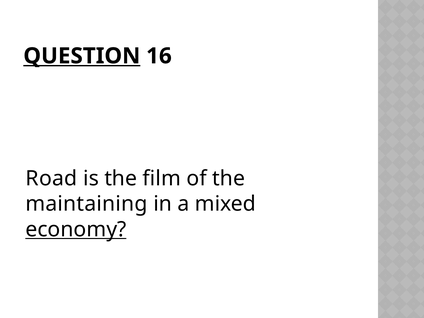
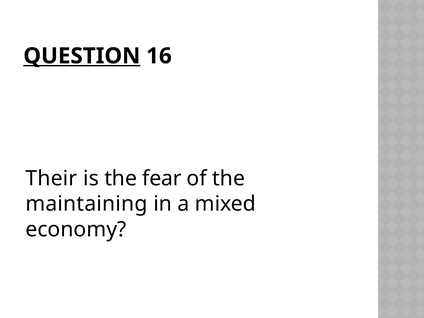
Road: Road -> Their
film: film -> fear
economy underline: present -> none
